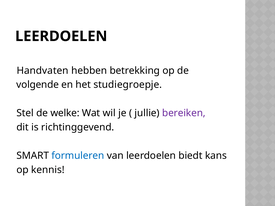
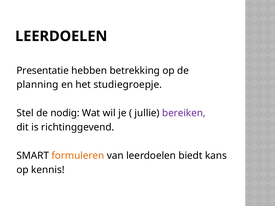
Handvaten: Handvaten -> Presentatie
volgende: volgende -> planning
welke: welke -> nodig
formuleren colour: blue -> orange
